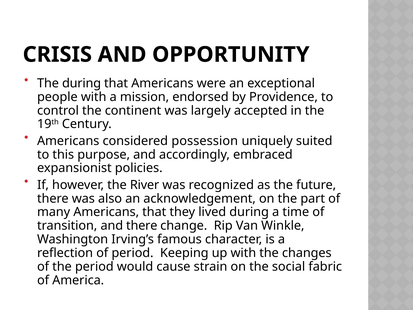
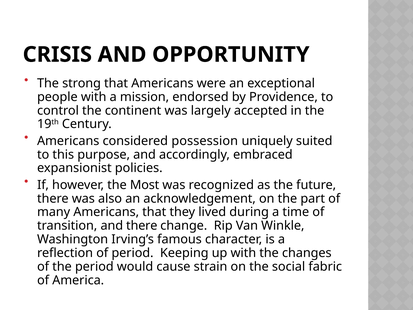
The during: during -> strong
River: River -> Most
